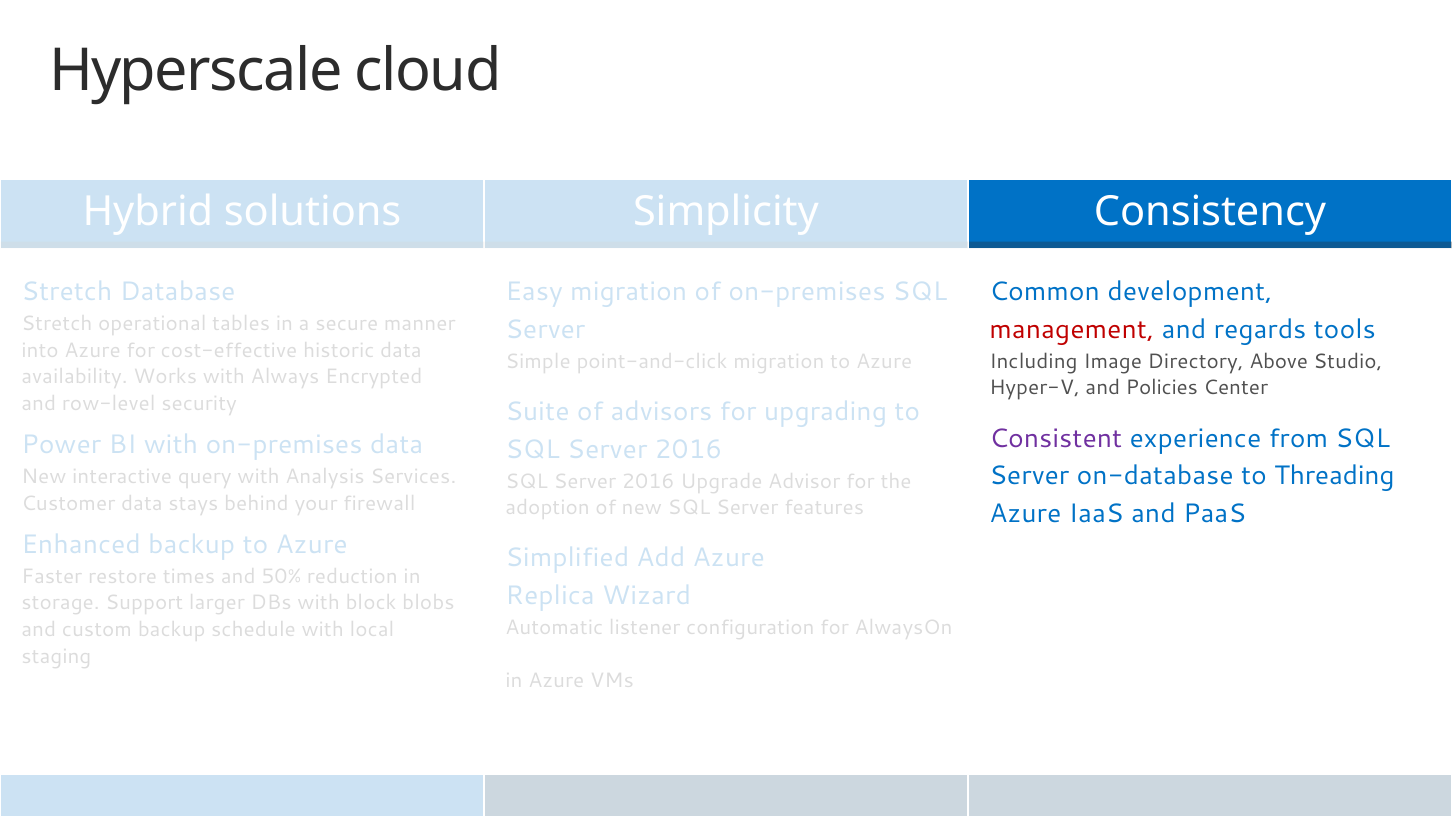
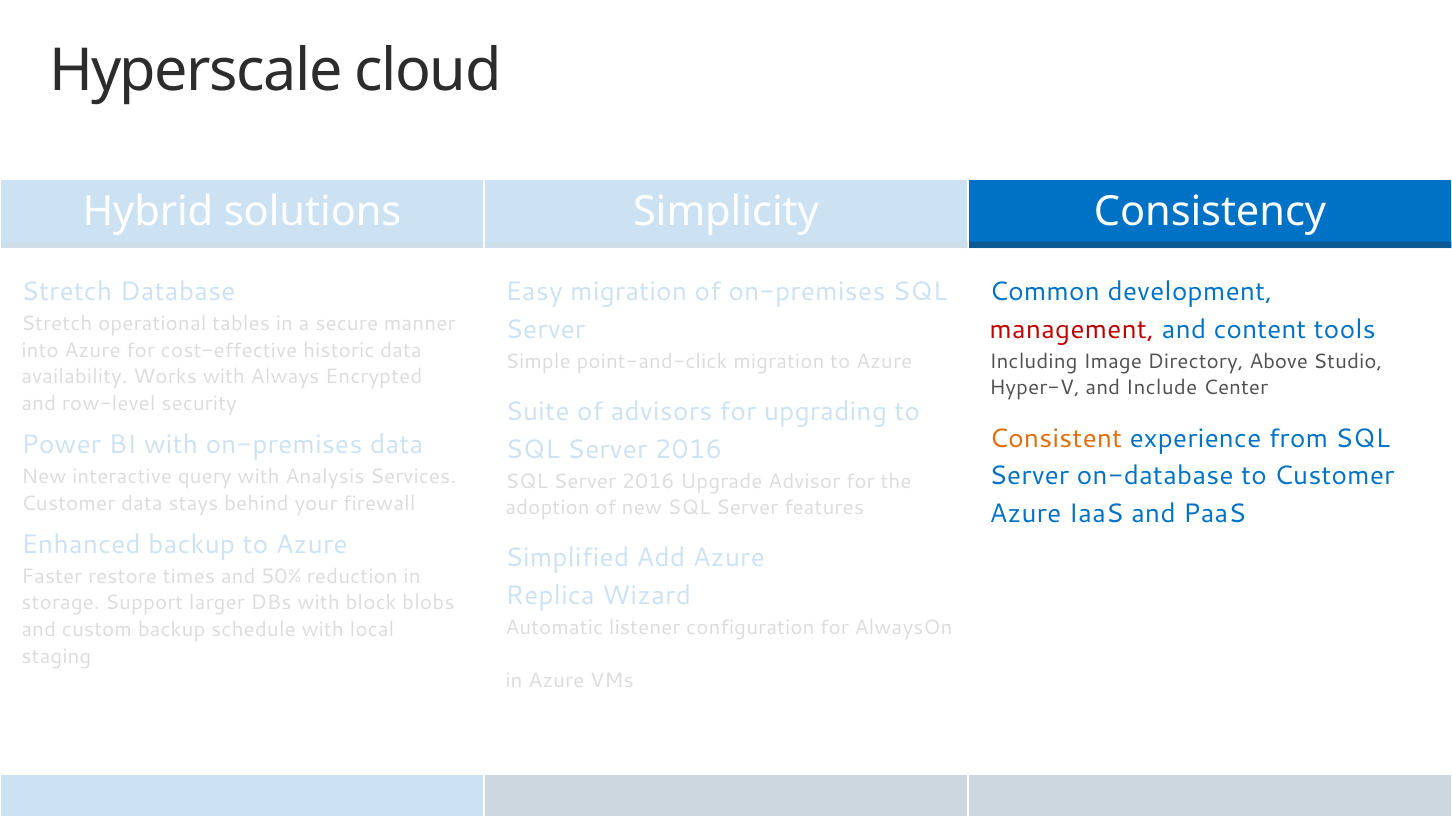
regards: regards -> content
Policies: Policies -> Include
Consistent colour: purple -> orange
to Threading: Threading -> Customer
